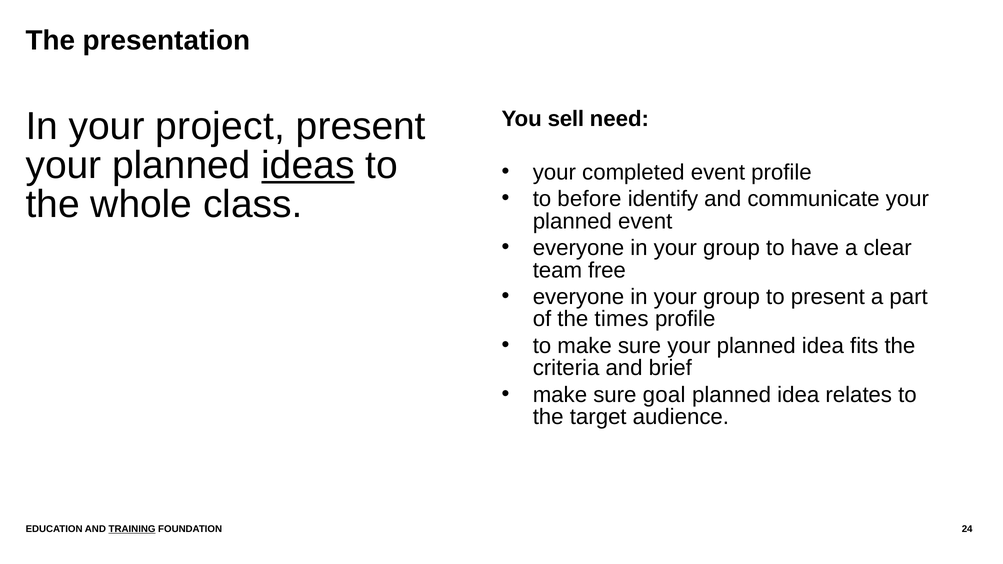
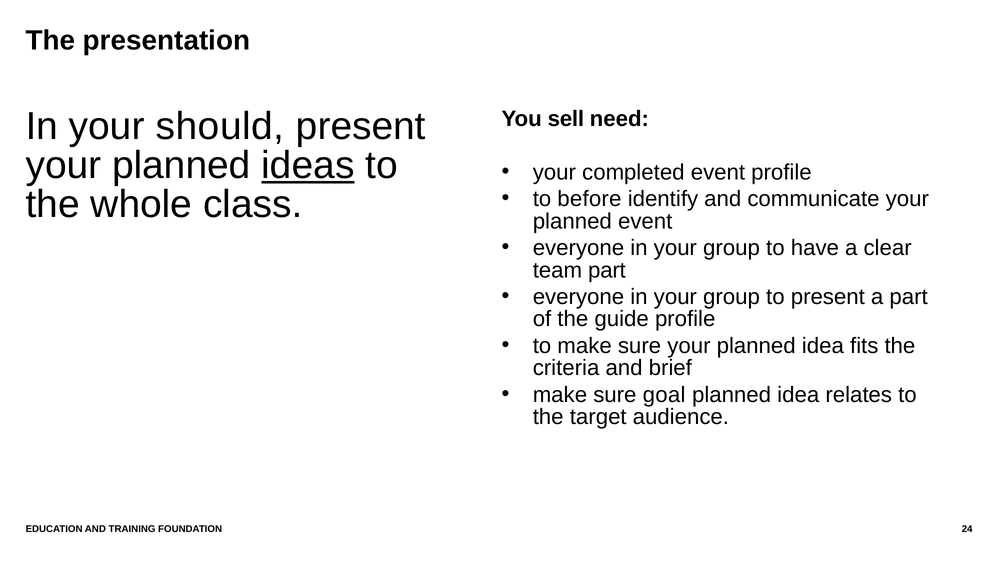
project: project -> should
team free: free -> part
times: times -> guide
TRAINING underline: present -> none
